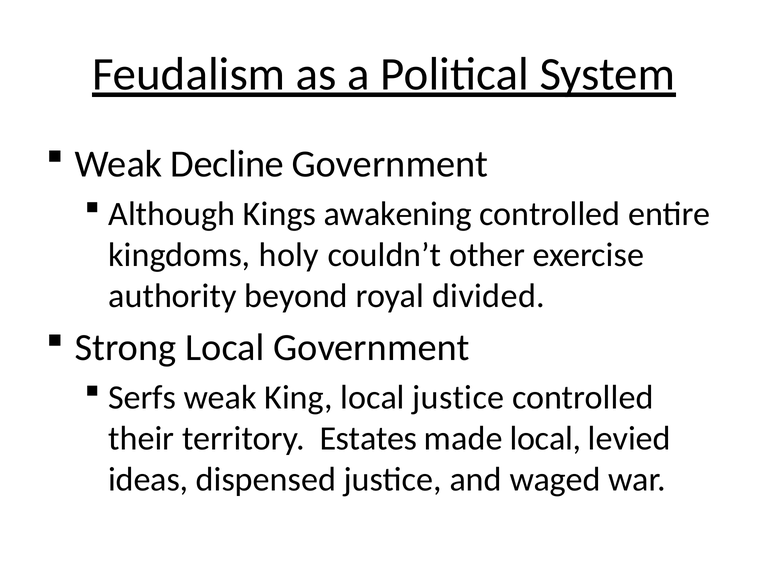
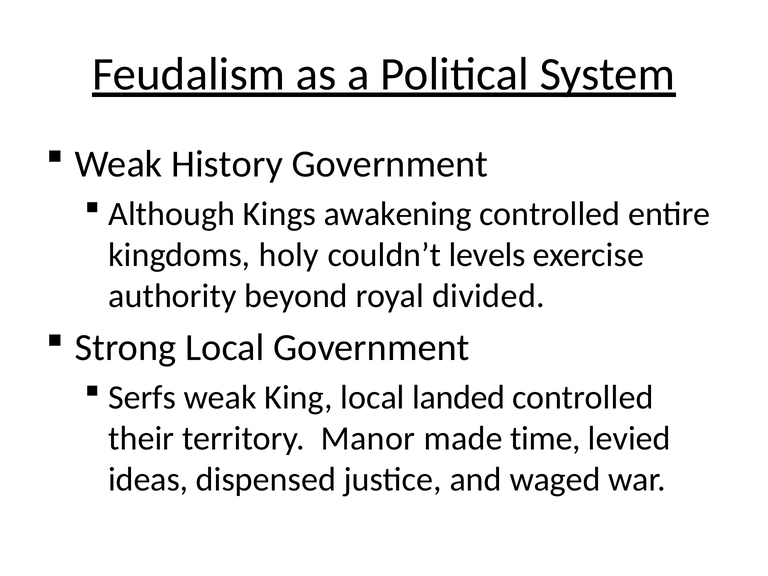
Decline: Decline -> History
other: other -> levels
local justice: justice -> landed
Estates: Estates -> Manor
made local: local -> time
